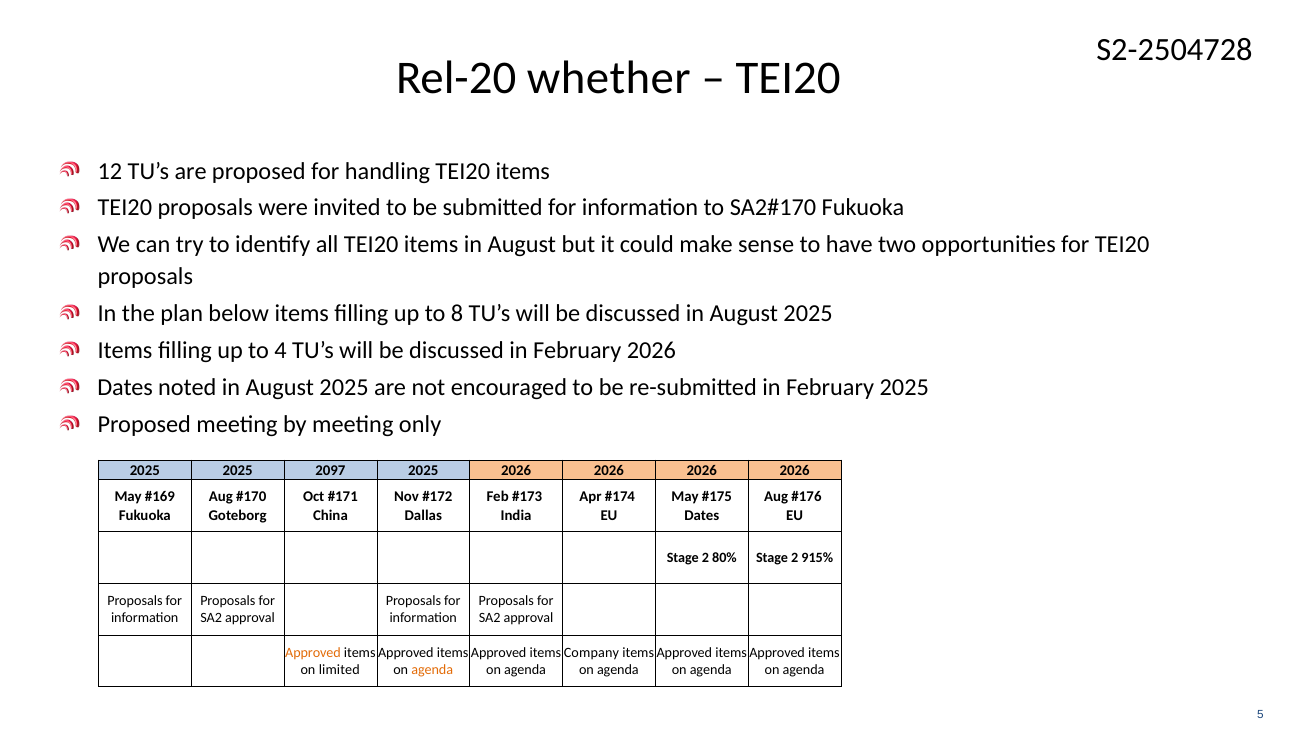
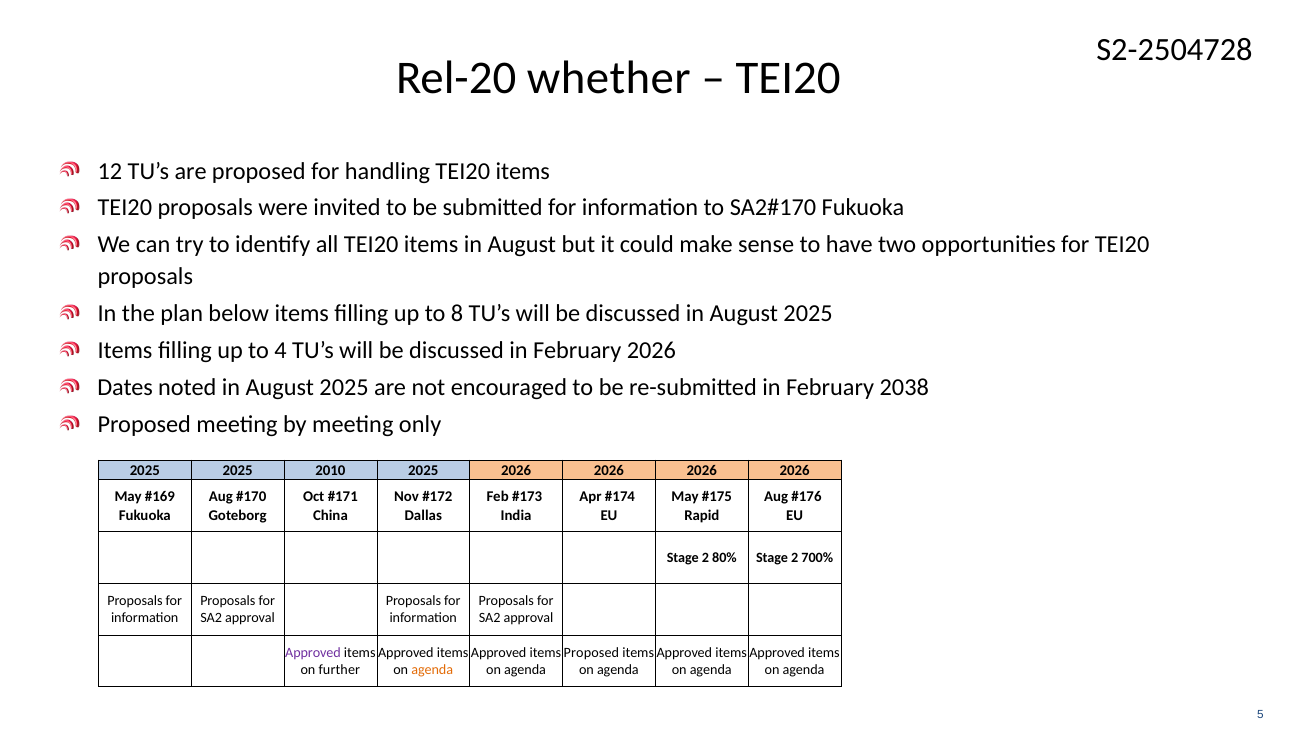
February 2025: 2025 -> 2038
2097: 2097 -> 2010
Dates at (702, 516): Dates -> Rapid
915%: 915% -> 700%
Approved at (313, 653) colour: orange -> purple
Company at (591, 653): Company -> Proposed
limited: limited -> further
